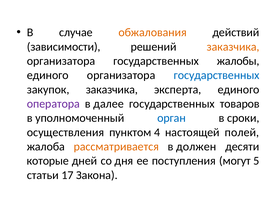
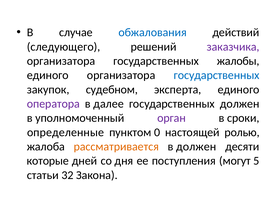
обжалования colour: orange -> blue
зависимости: зависимости -> следующего
заказчика at (233, 47) colour: orange -> purple
закупок заказчика: заказчика -> судебном
государственных товаров: товаров -> должен
орган colour: blue -> purple
осуществления: осуществления -> определенные
4: 4 -> 0
полей: полей -> ролью
17: 17 -> 32
